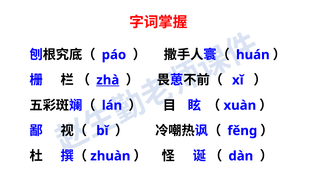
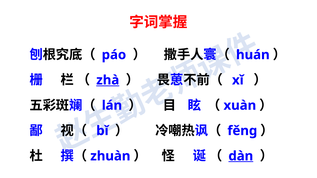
dàn underline: none -> present
